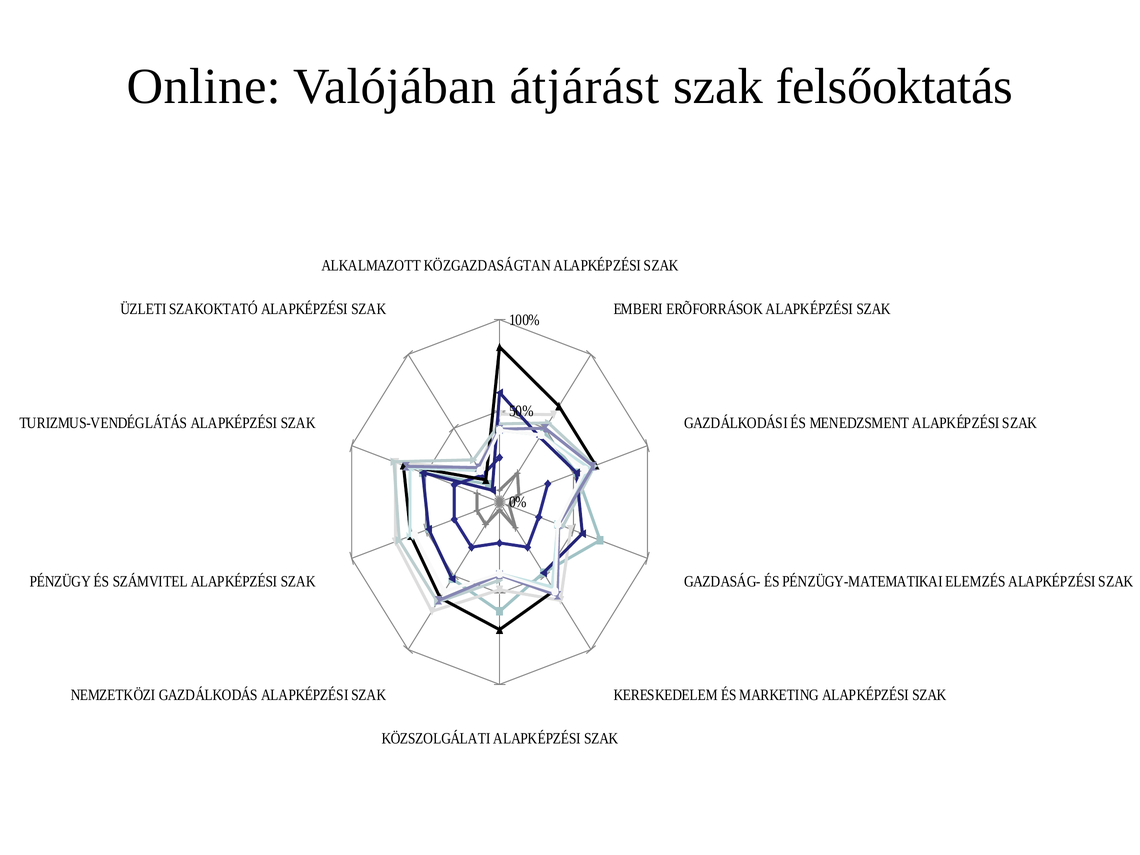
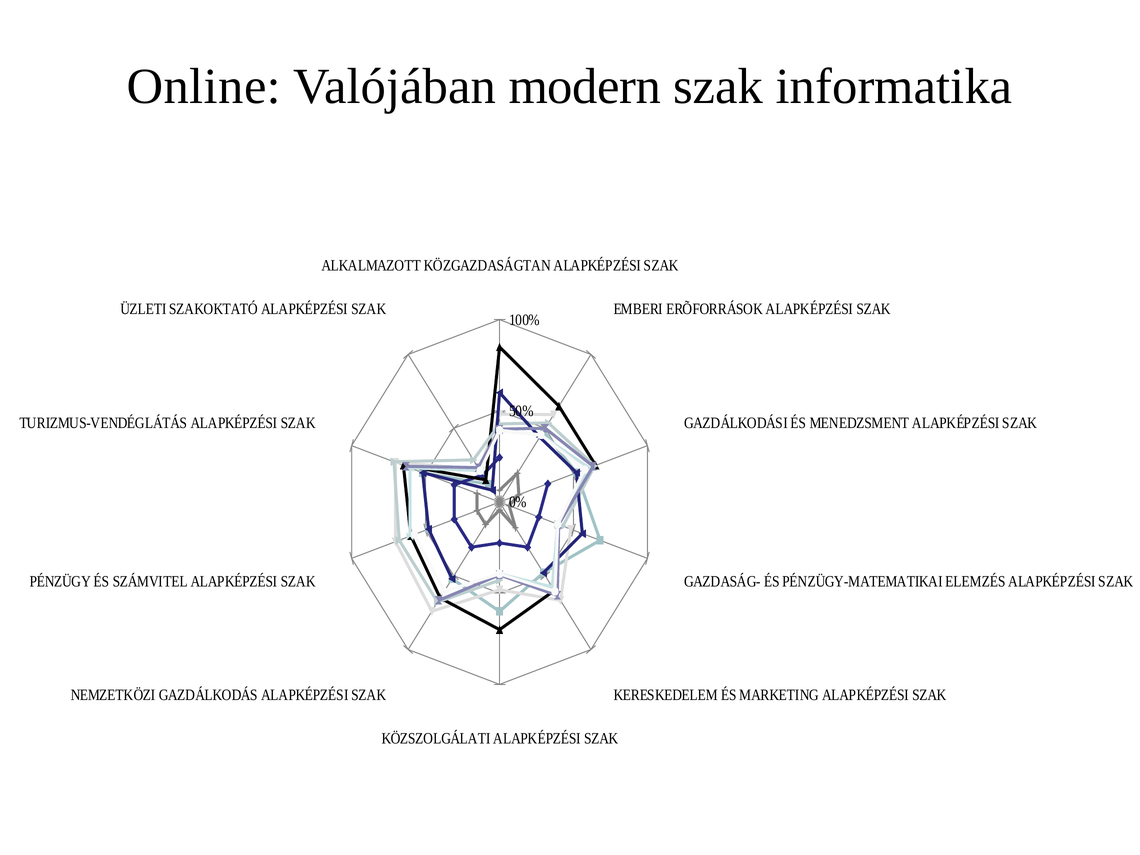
átjárást: átjárást -> modern
felsőoktatás: felsőoktatás -> informatika
